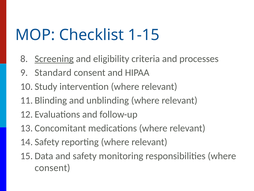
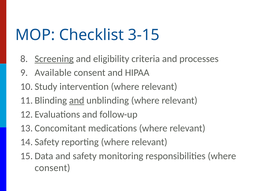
1-15: 1-15 -> 3-15
Standard: Standard -> Available
and at (77, 100) underline: none -> present
